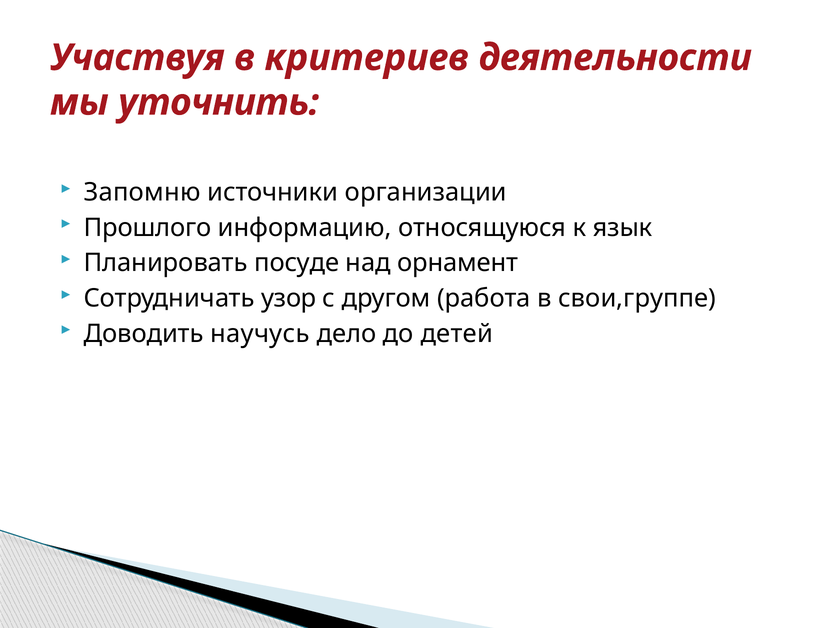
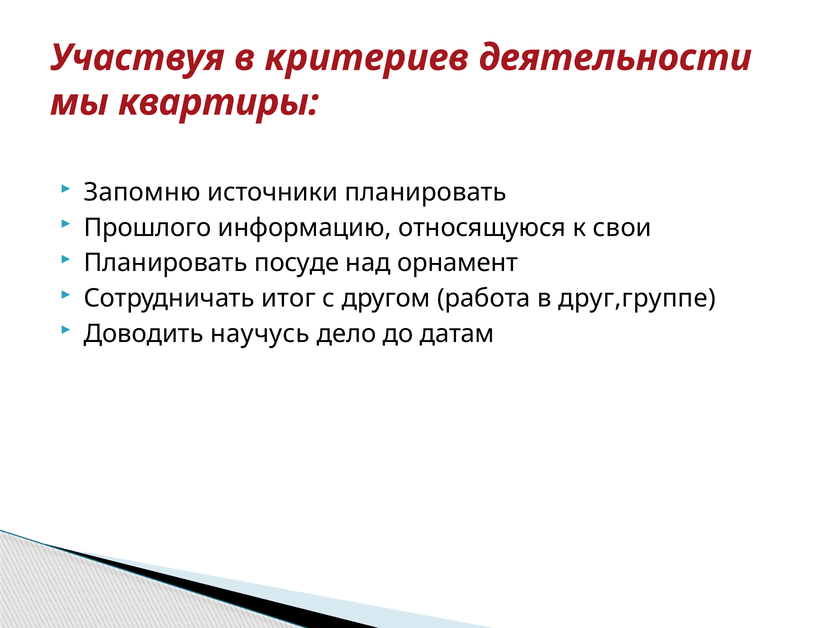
уточнить: уточнить -> квартиры
источники организации: организации -> планировать
язык: язык -> свои
узор: узор -> итог
свои,группе: свои,группе -> друг,группе
детей: детей -> датам
